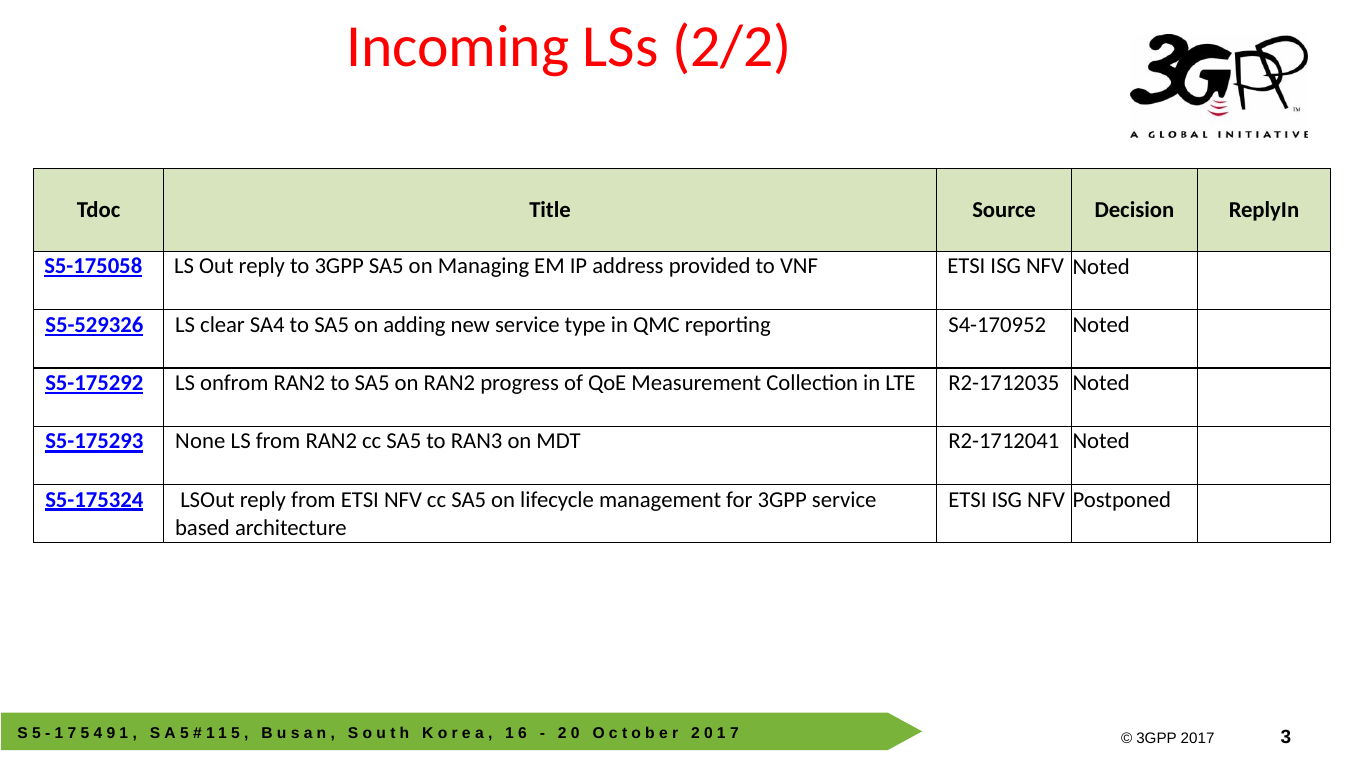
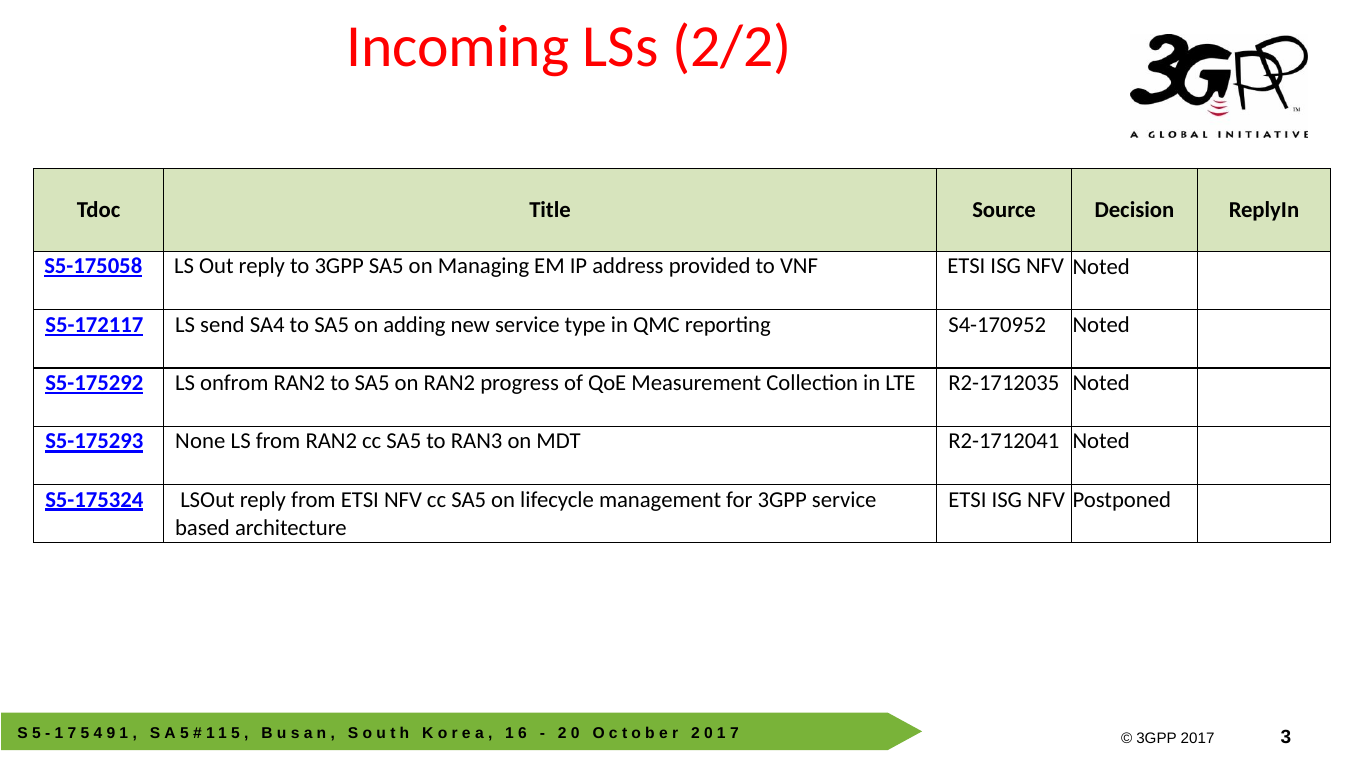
S5-529326: S5-529326 -> S5-172117
clear: clear -> send
